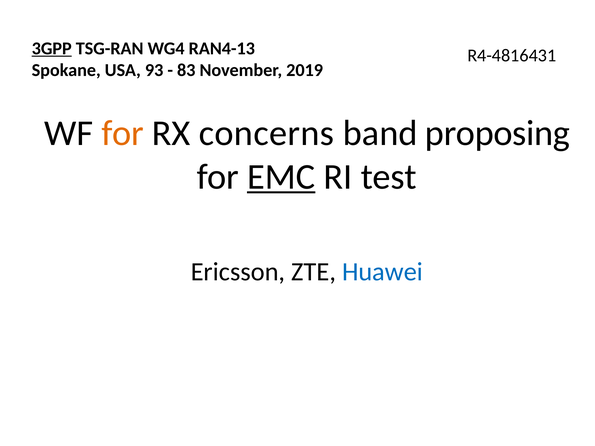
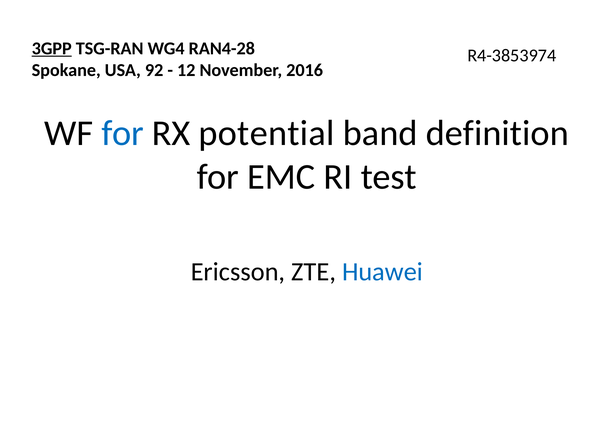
RAN4-13: RAN4-13 -> RAN4-28
R4-4816431: R4-4816431 -> R4-3853974
93: 93 -> 92
83: 83 -> 12
2019: 2019 -> 2016
for at (123, 133) colour: orange -> blue
concerns: concerns -> potential
proposing: proposing -> definition
EMC underline: present -> none
